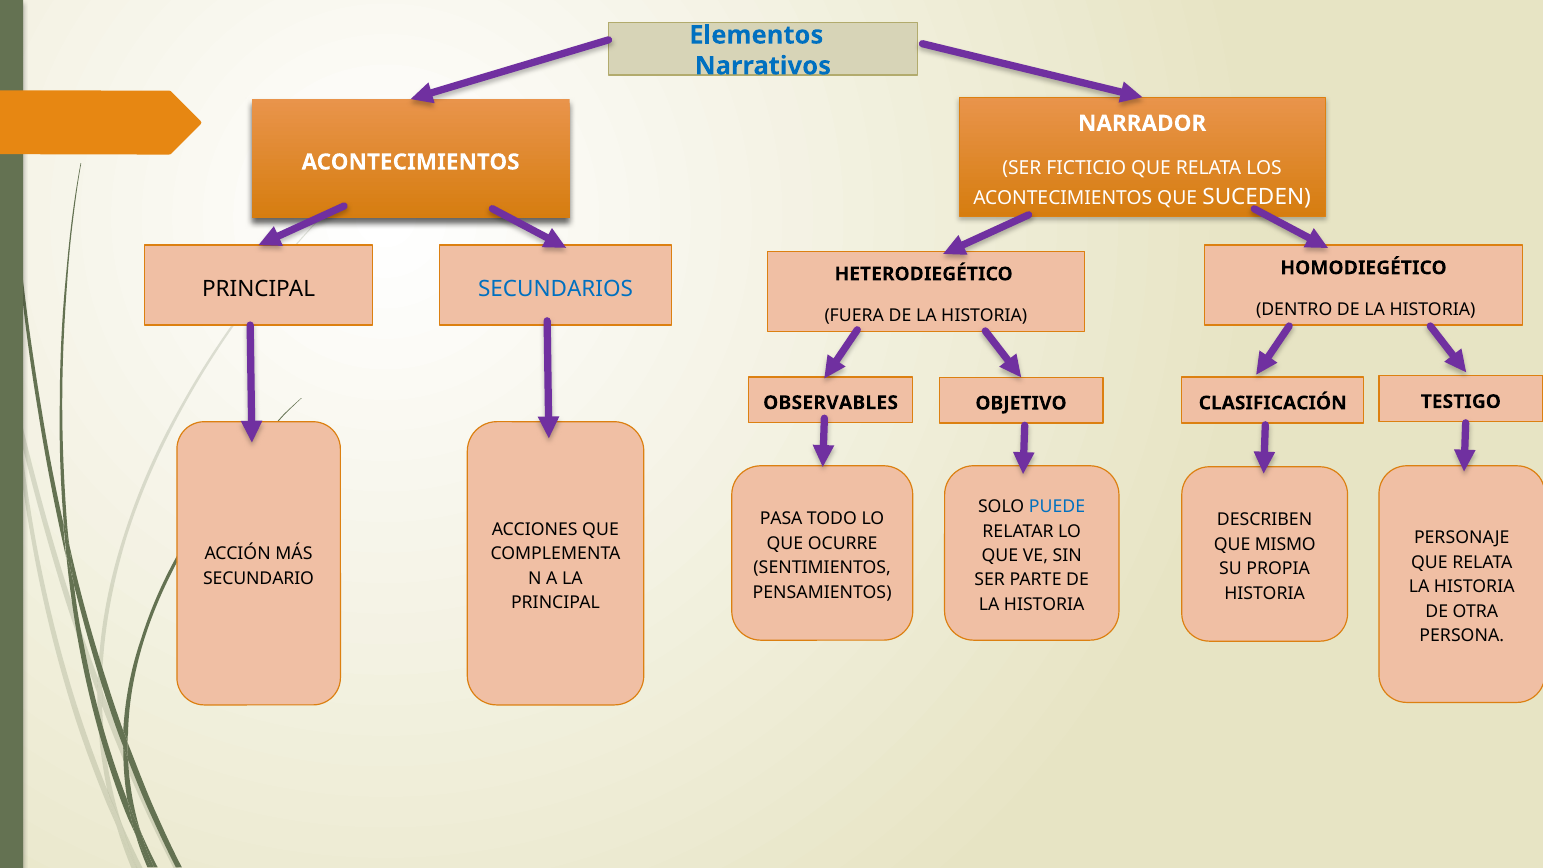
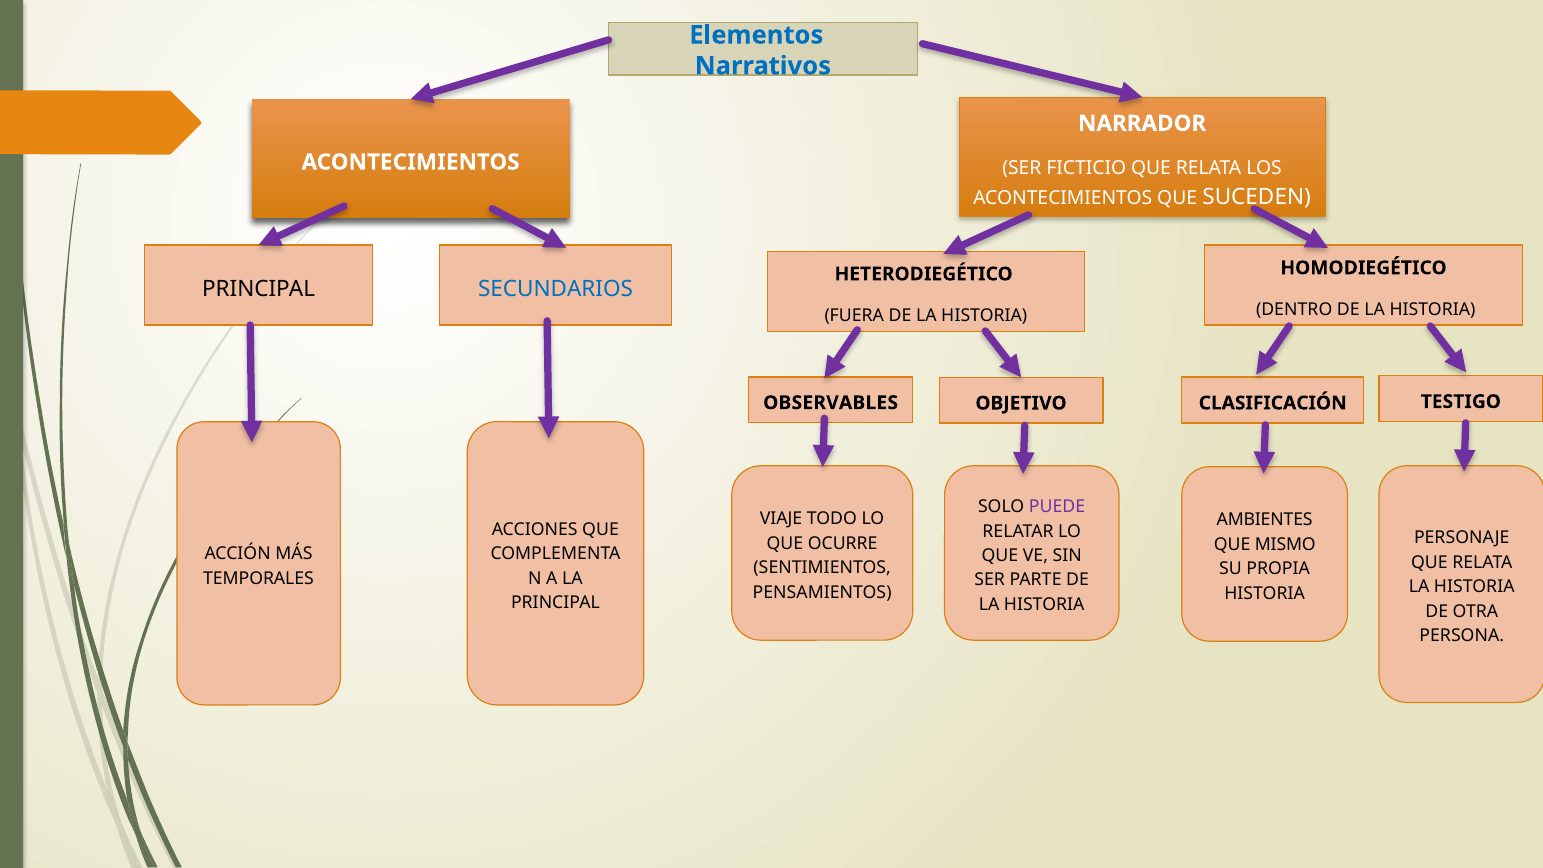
PUEDE colour: blue -> purple
PASA: PASA -> VIAJE
DESCRIBEN: DESCRIBEN -> AMBIENTES
SECUNDARIO: SECUNDARIO -> TEMPORALES
